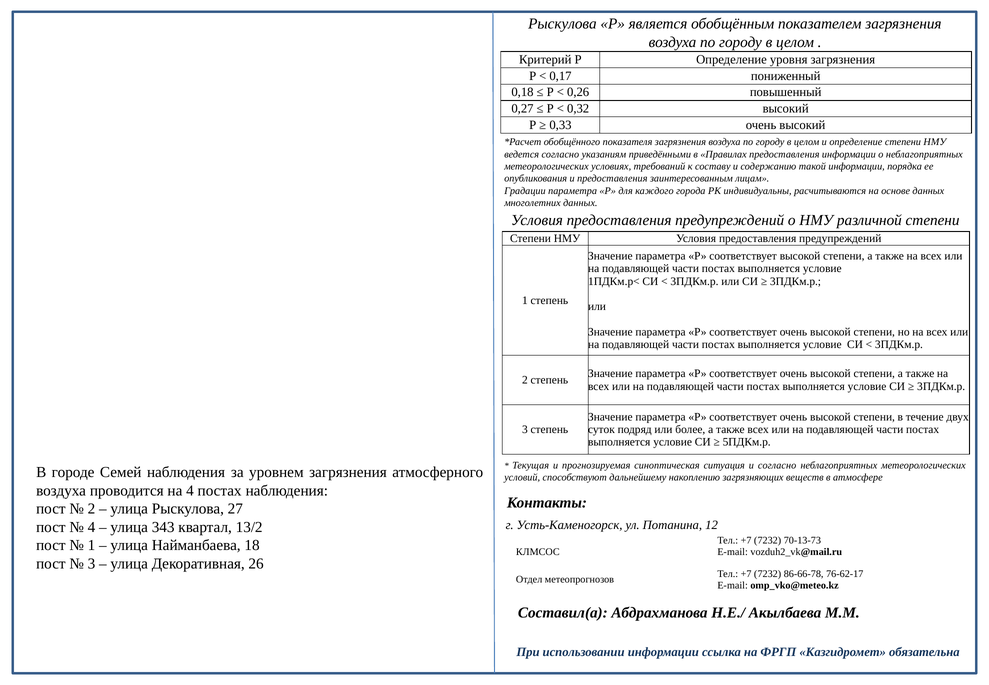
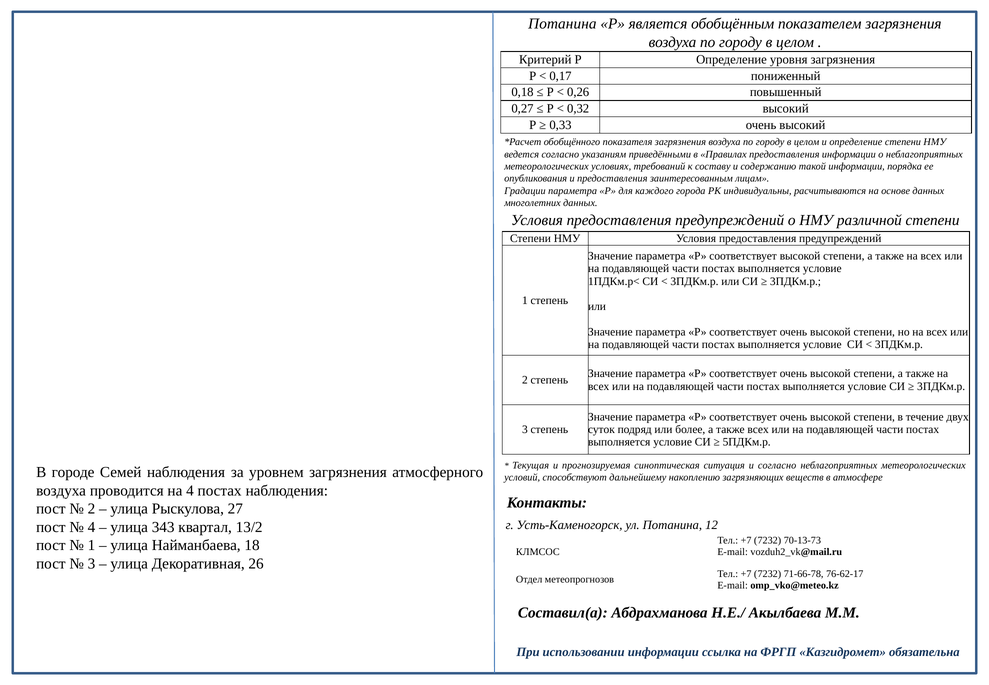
Рыскулова at (562, 24): Рыскулова -> Потанина
86-66-78: 86-66-78 -> 71-66-78
